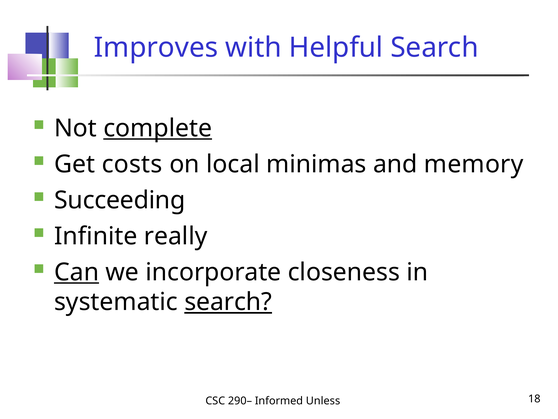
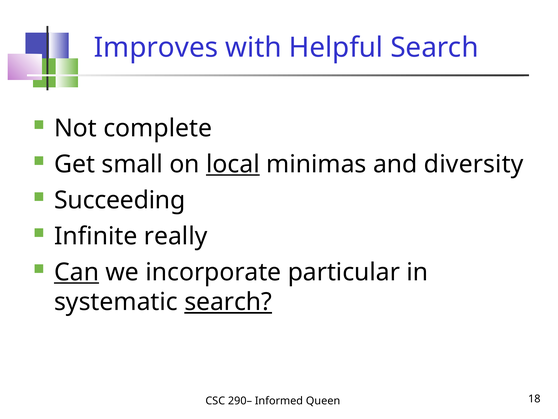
complete underline: present -> none
costs: costs -> small
local underline: none -> present
memory: memory -> diversity
closeness: closeness -> particular
Unless: Unless -> Queen
